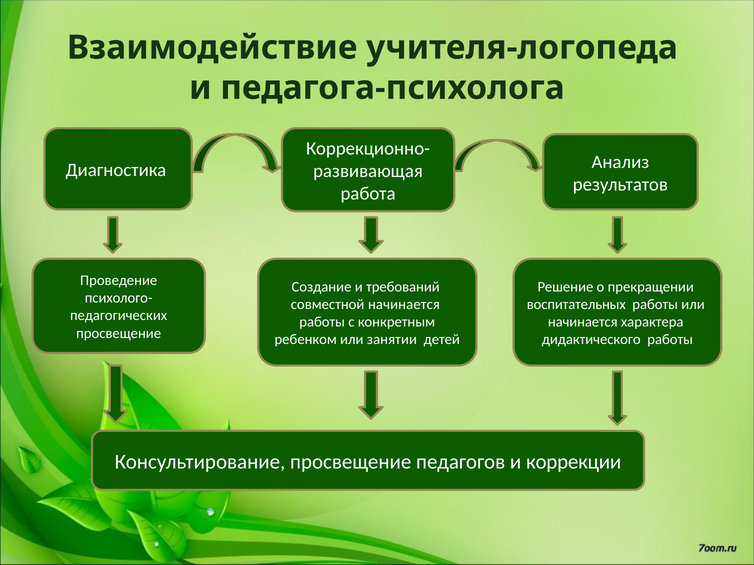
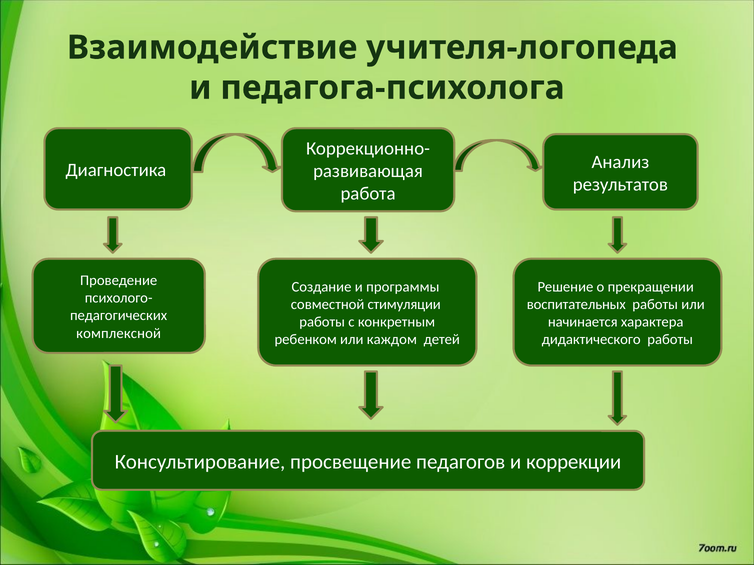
требований: требований -> программы
совместной начинается: начинается -> стимуляции
просвещение at (119, 334): просвещение -> комплексной
занятии: занятии -> каждом
